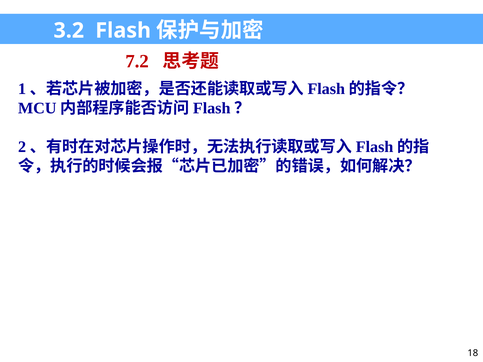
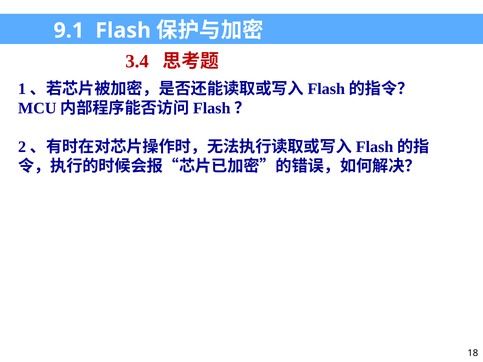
3.2: 3.2 -> 9.1
7.2: 7.2 -> 3.4
